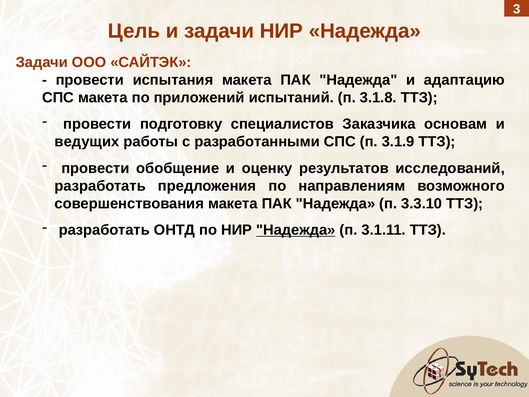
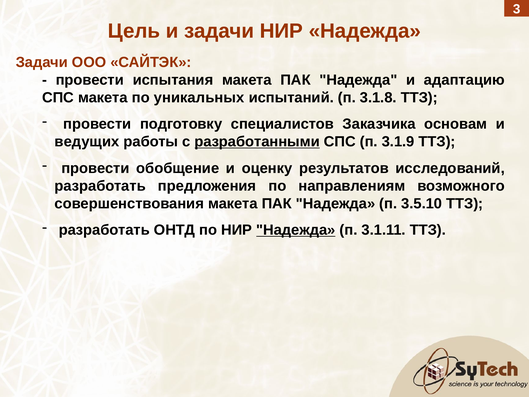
приложений: приложений -> уникальных
разработанными underline: none -> present
3.3.10: 3.3.10 -> 3.5.10
